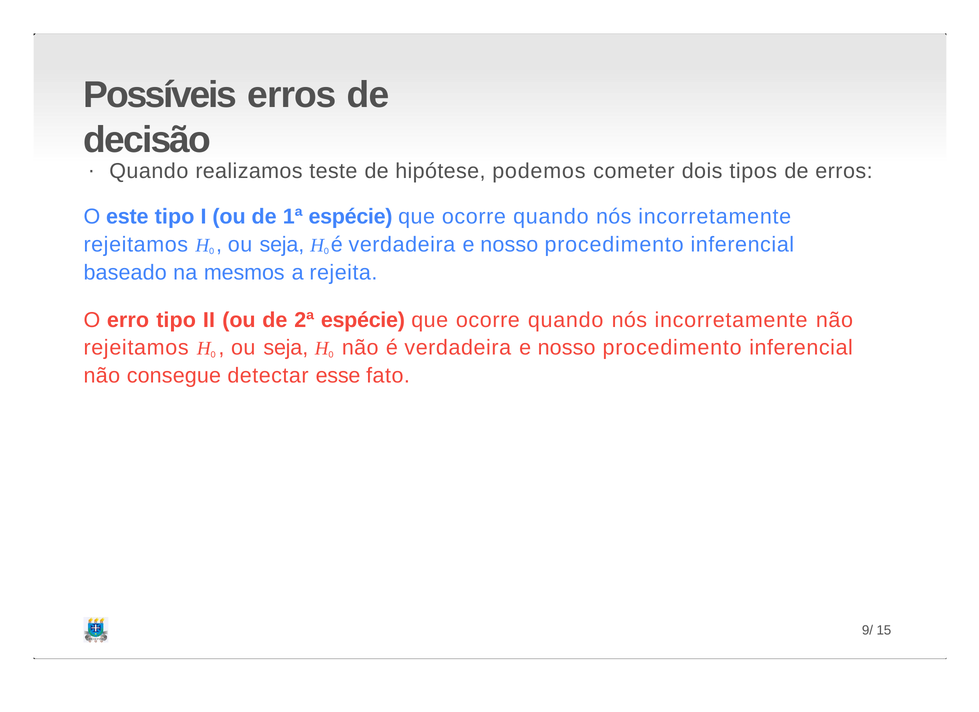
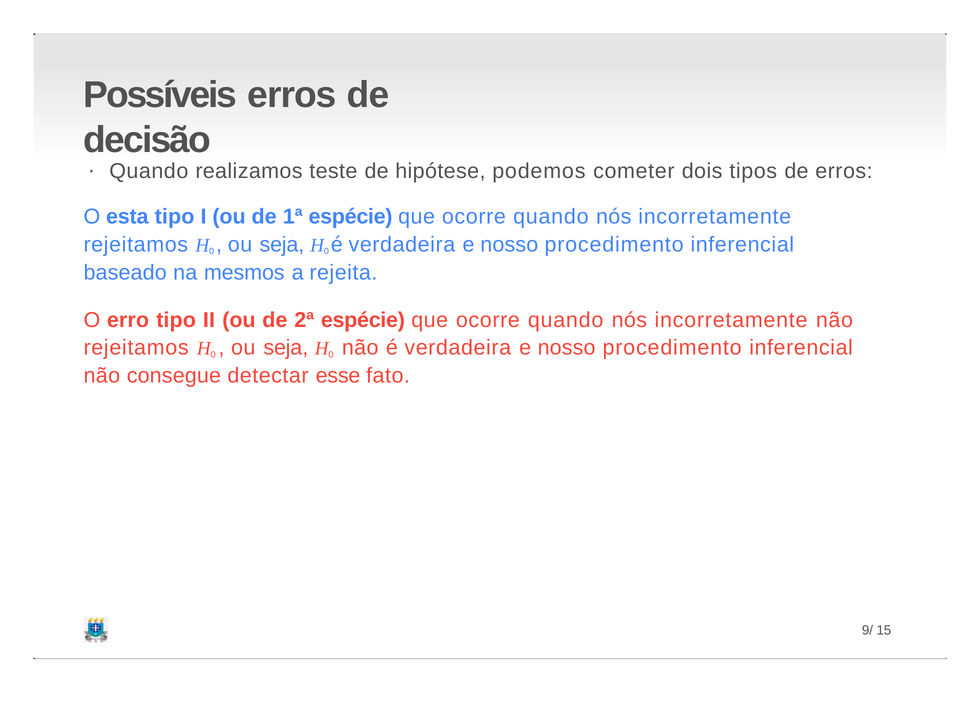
este: este -> esta
